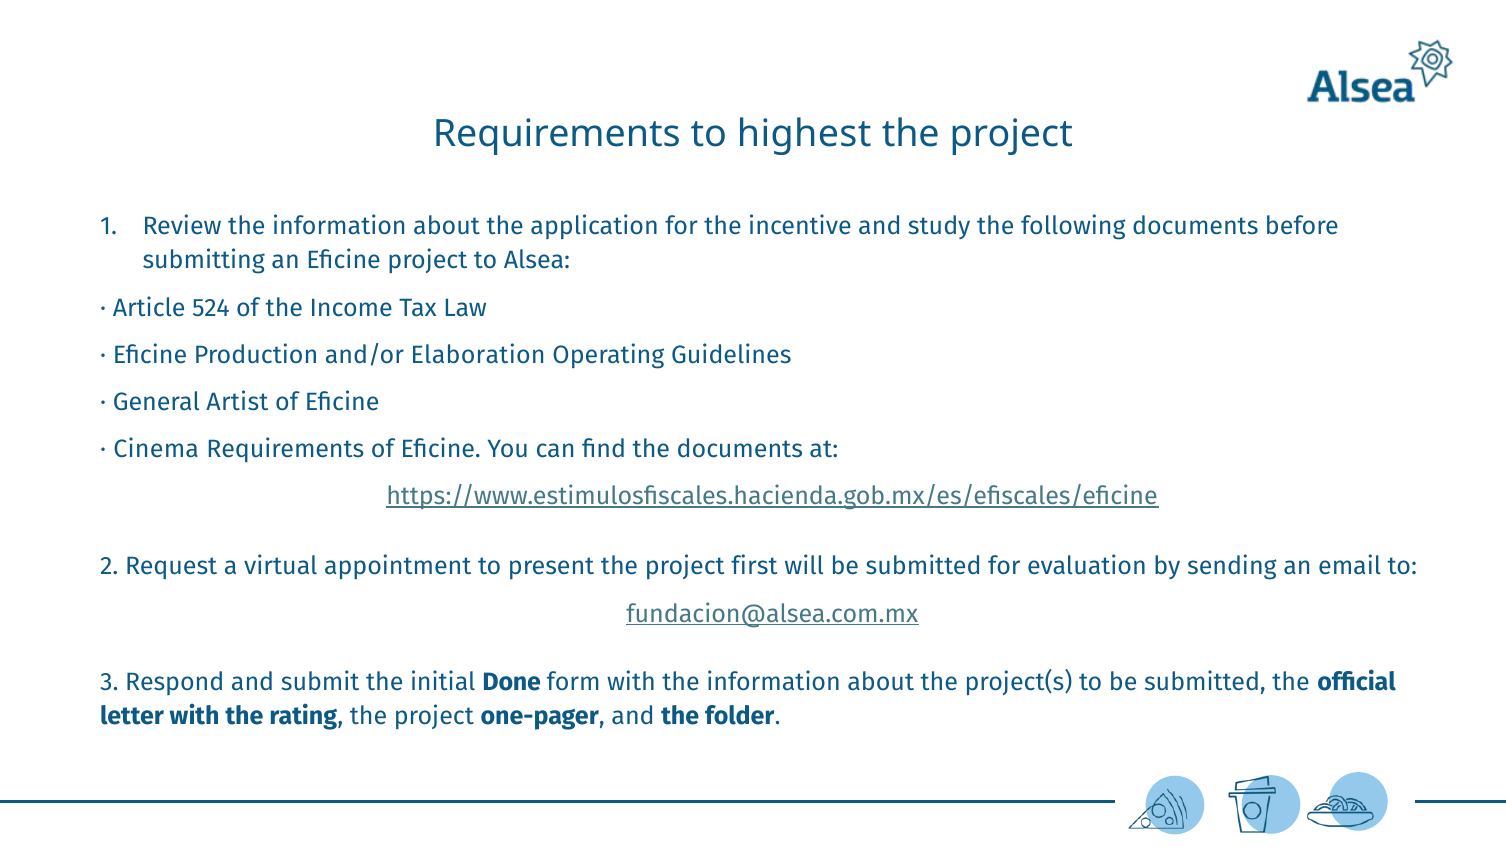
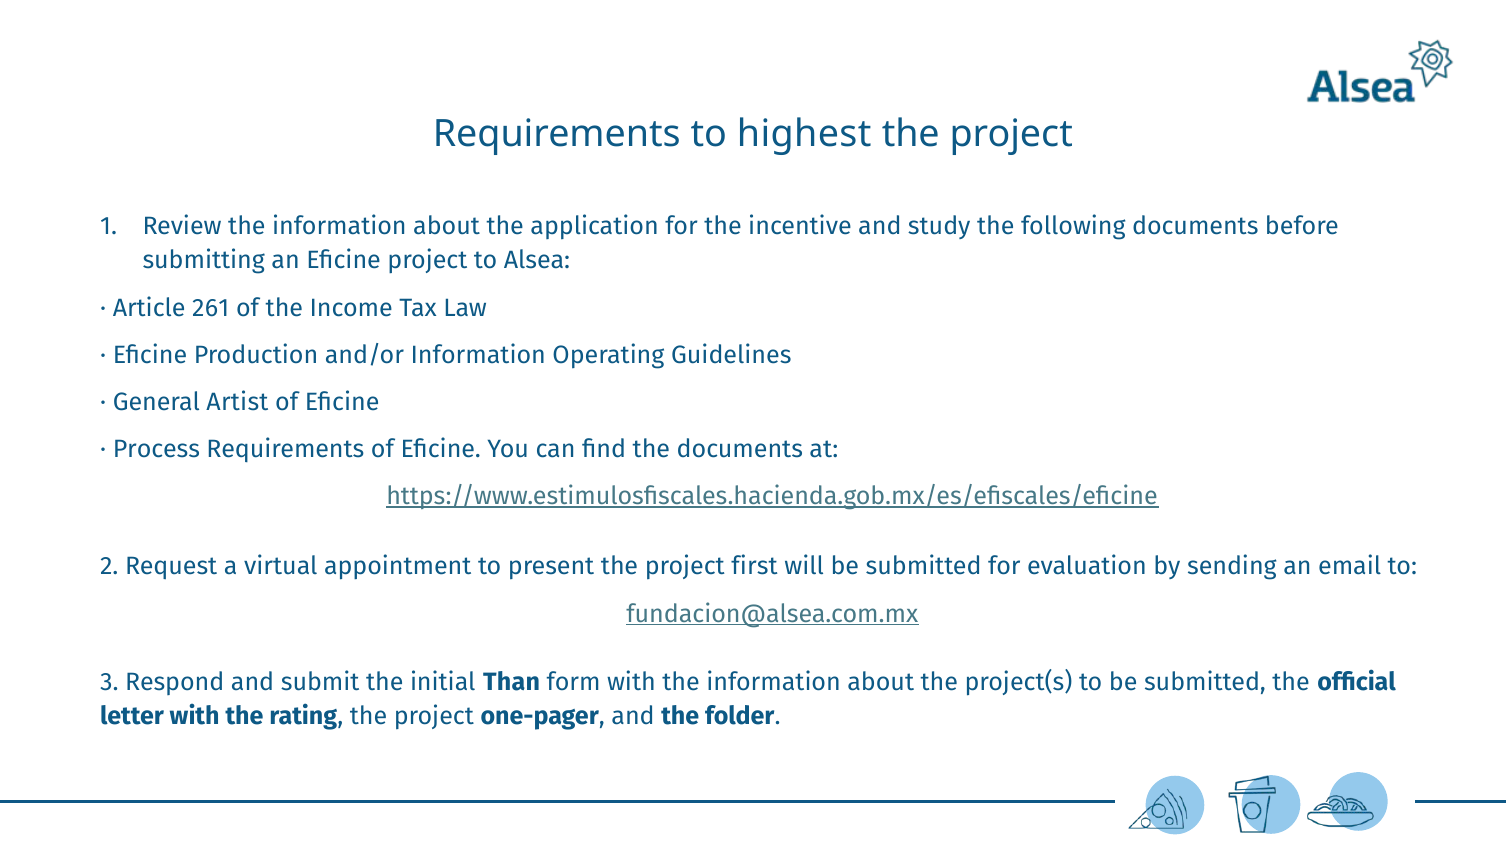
524: 524 -> 261
and/or Elaboration: Elaboration -> Information
Cinema: Cinema -> Process
Done: Done -> Than
